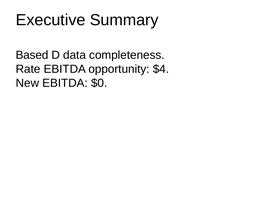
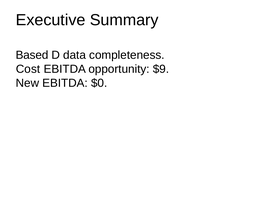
Rate: Rate -> Cost
$4: $4 -> $9
